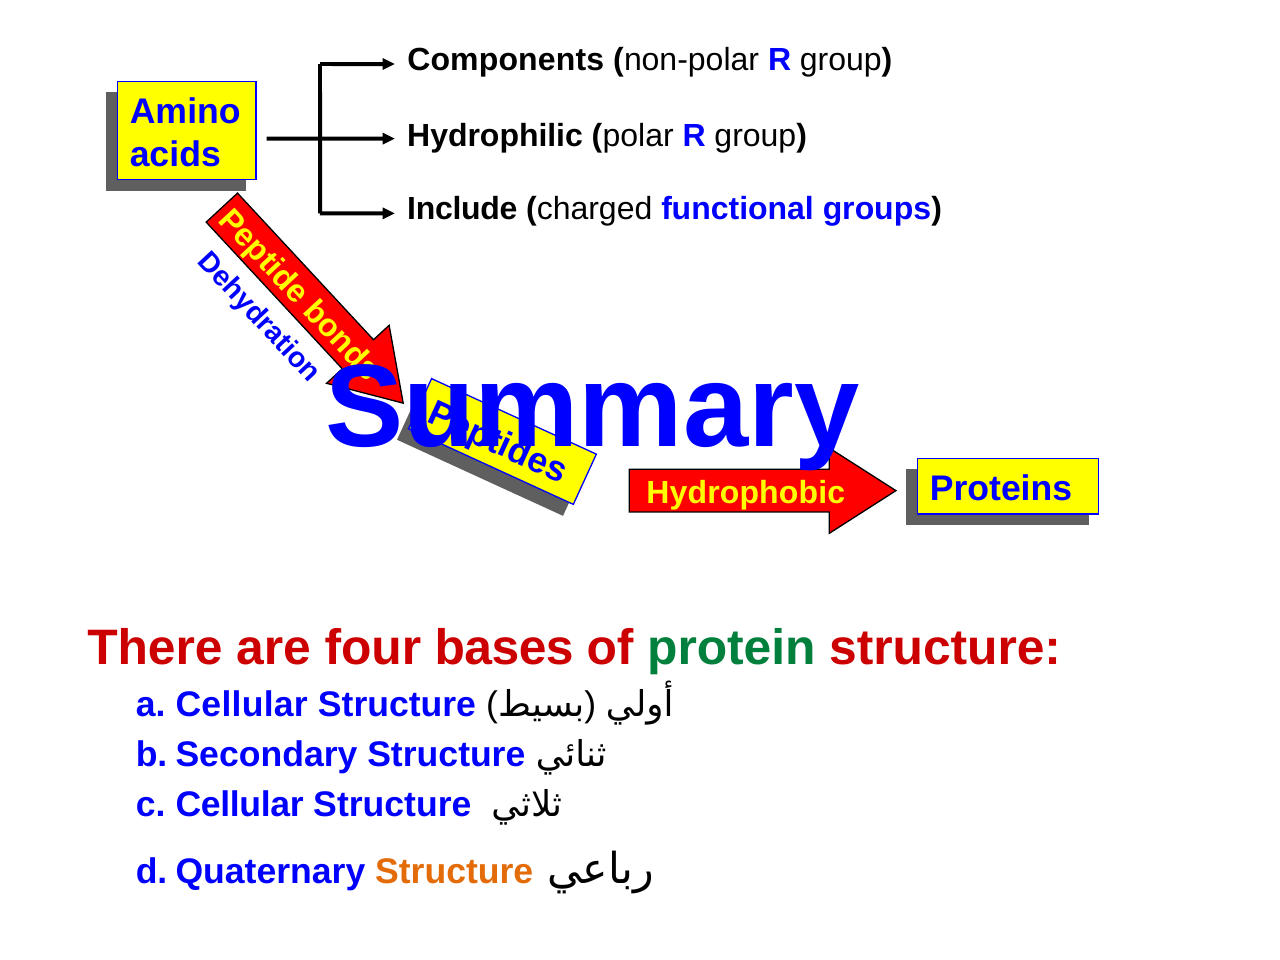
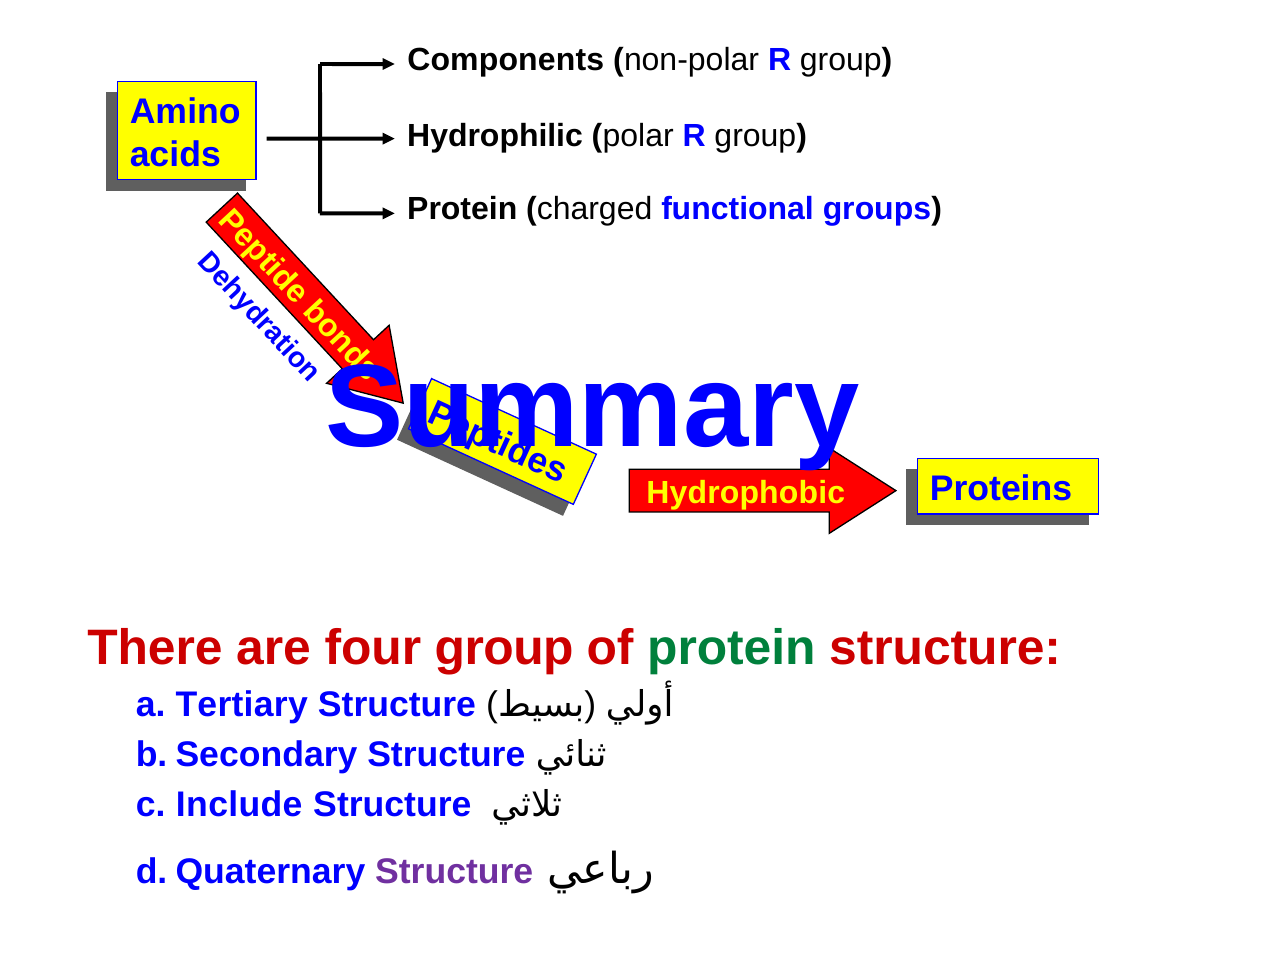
Include at (462, 209): Include -> Protein
four bases: bases -> group
Cellular at (242, 705): Cellular -> Tertiary
Cellular at (240, 805): Cellular -> Include
Structure at (454, 871) colour: orange -> purple
